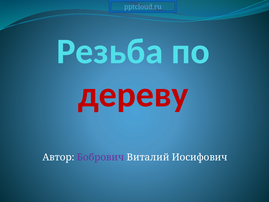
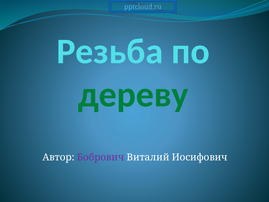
дереву colour: red -> green
